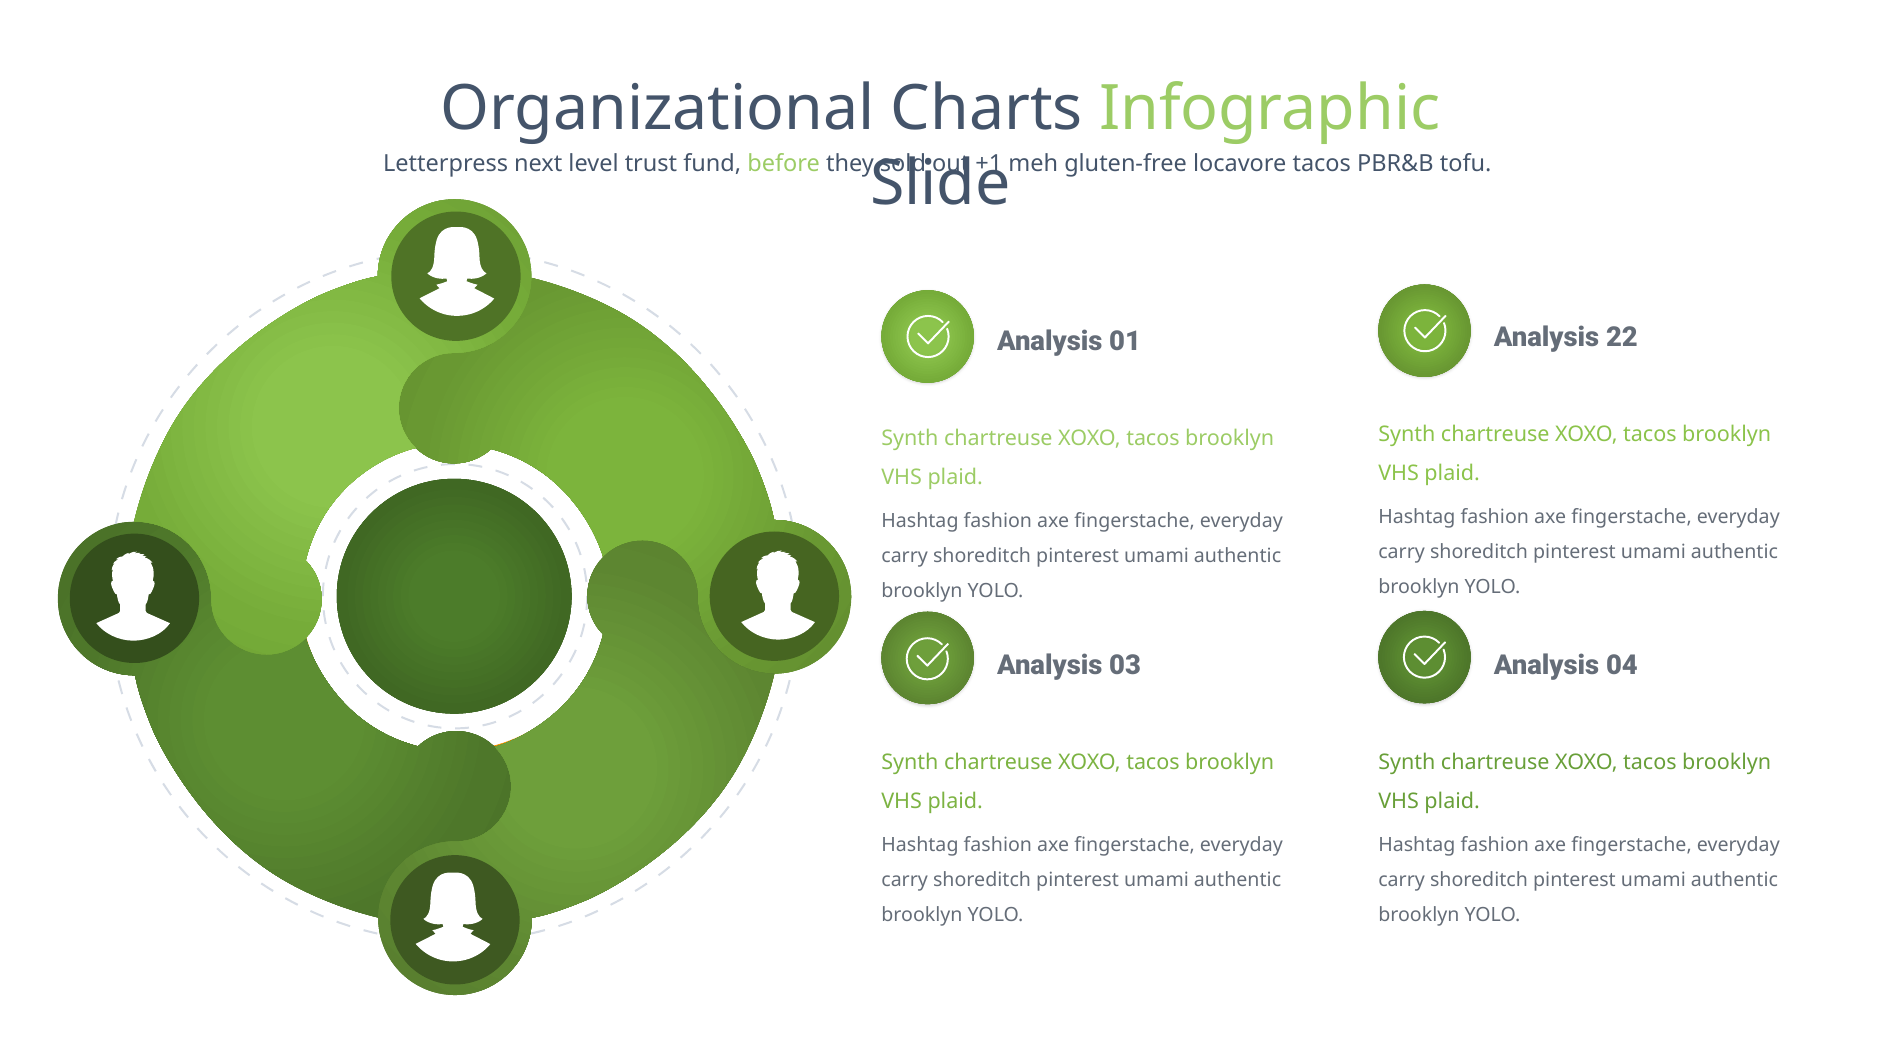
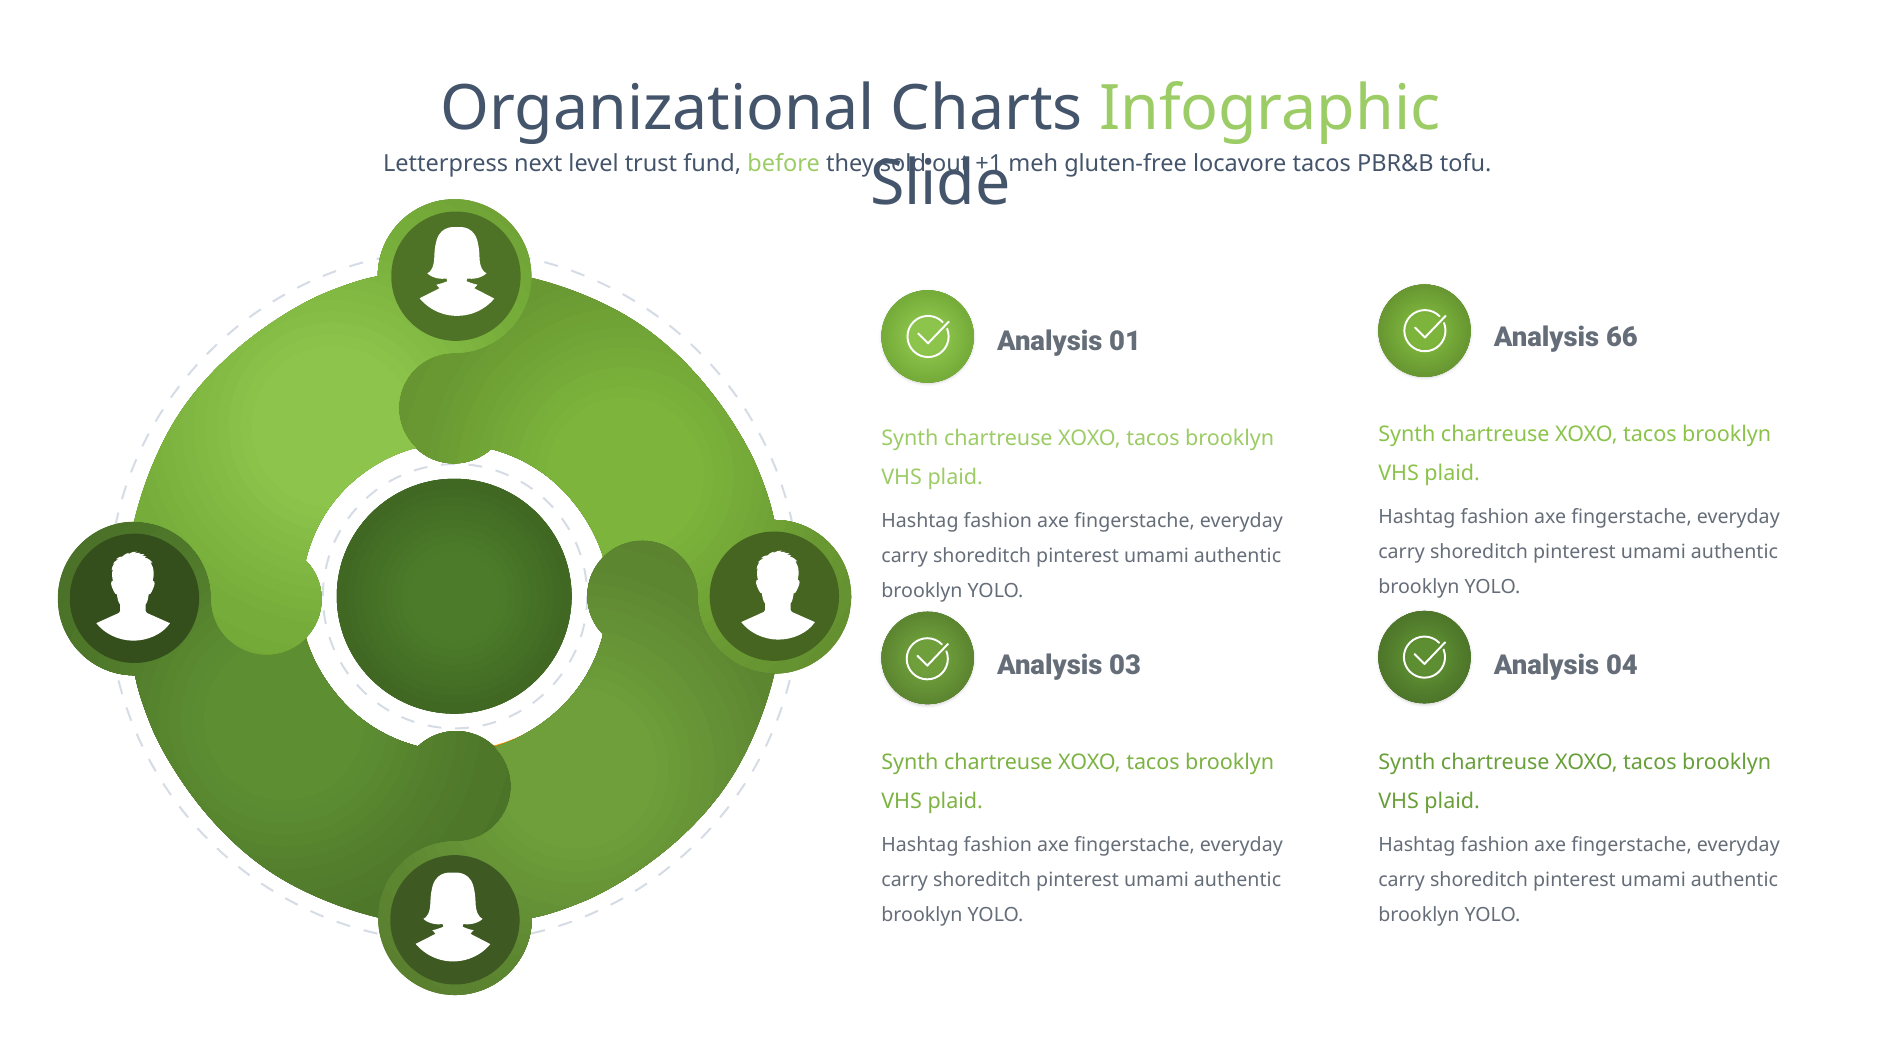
22: 22 -> 66
